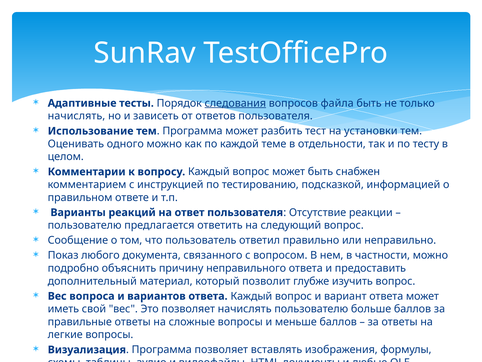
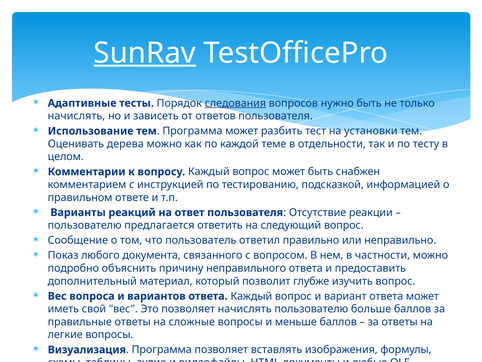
SunRav underline: none -> present
файла: файла -> нужно
одного: одного -> дерева
